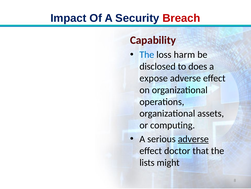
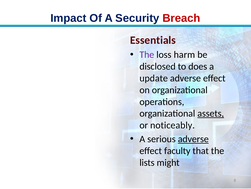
Capability: Capability -> Essentials
The at (147, 54) colour: blue -> purple
expose: expose -> update
assets underline: none -> present
computing: computing -> noticeably
doctor: doctor -> faculty
